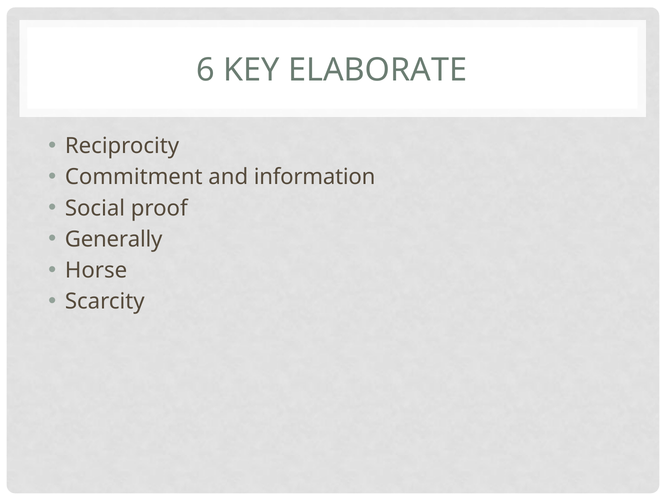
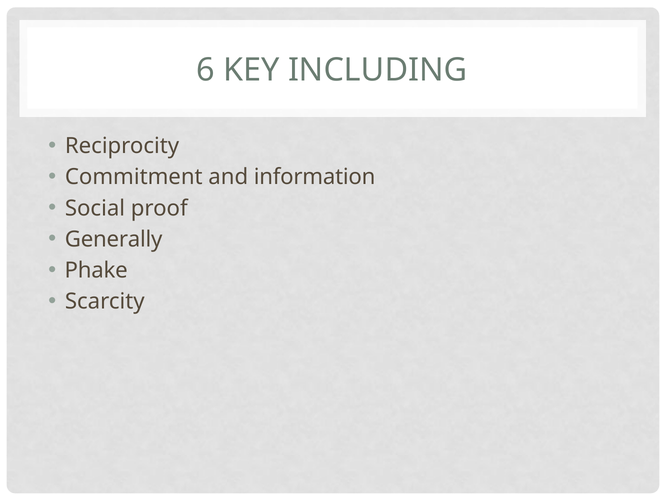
ELABORATE: ELABORATE -> INCLUDING
Horse: Horse -> Phake
